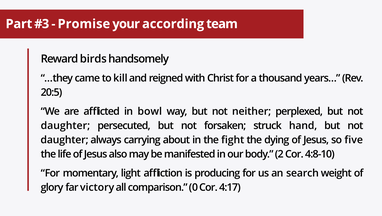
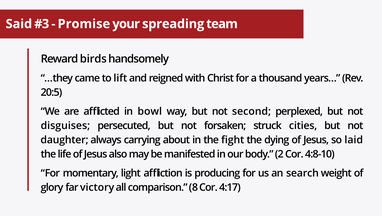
Part: Part -> Said
according: according -> spreading
kill: kill -> lift
neither: neither -> second
daughter at (65, 125): daughter -> disguises
hand: hand -> cities
five: five -> laid
0: 0 -> 8
